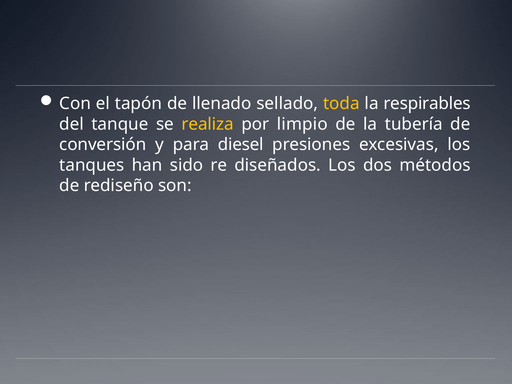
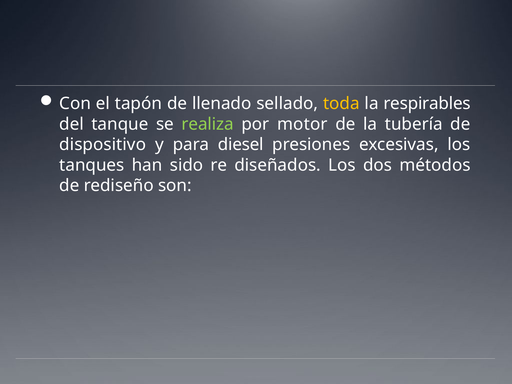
realiza colour: yellow -> light green
limpio: limpio -> motor
conversión: conversión -> dispositivo
